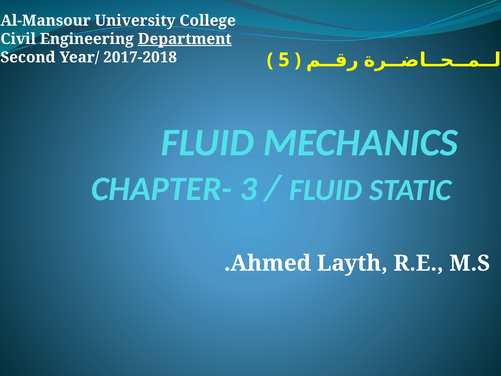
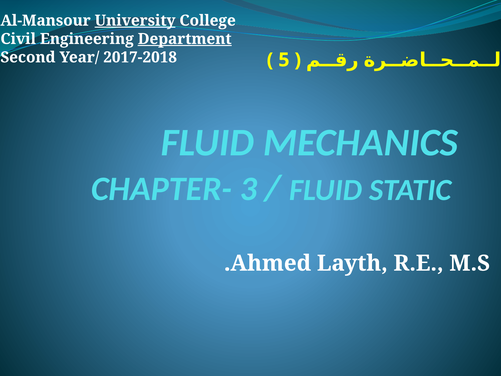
University underline: none -> present
